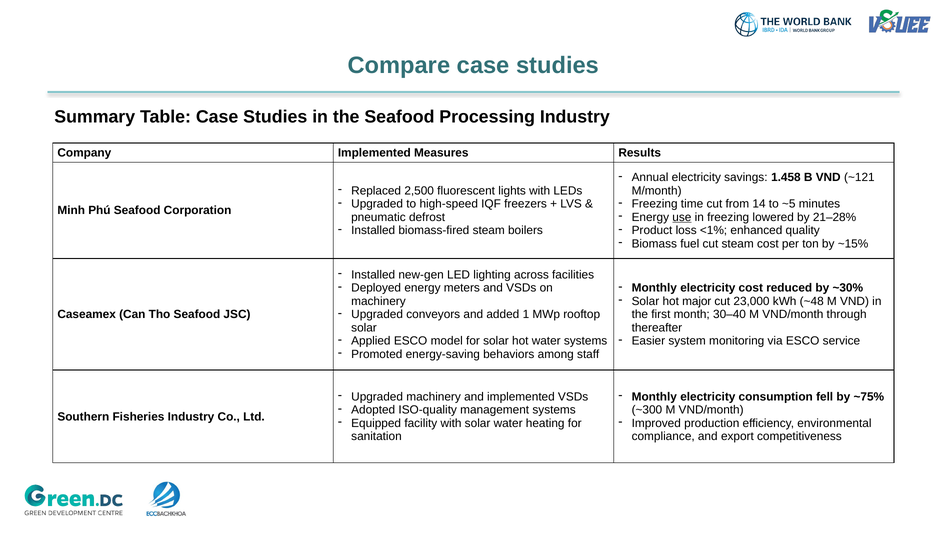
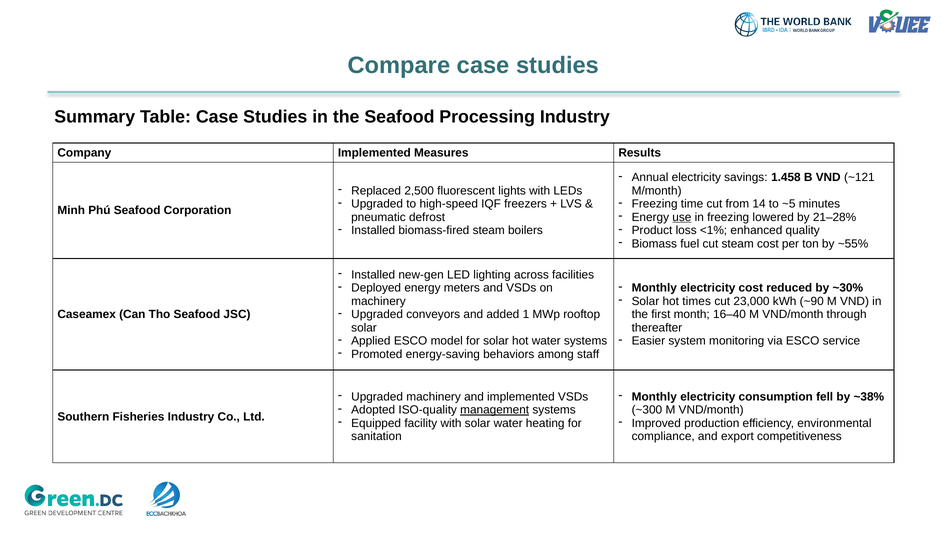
~15%: ~15% -> ~55%
major: major -> times
~48: ~48 -> ~90
30–40: 30–40 -> 16–40
~75%: ~75% -> ~38%
management underline: none -> present
